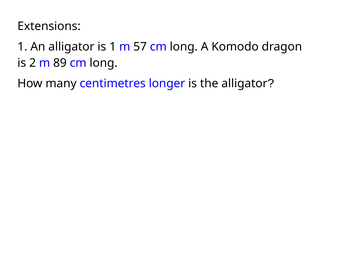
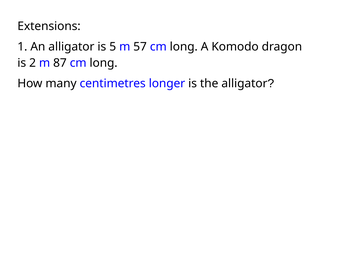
is 1: 1 -> 5
89: 89 -> 87
